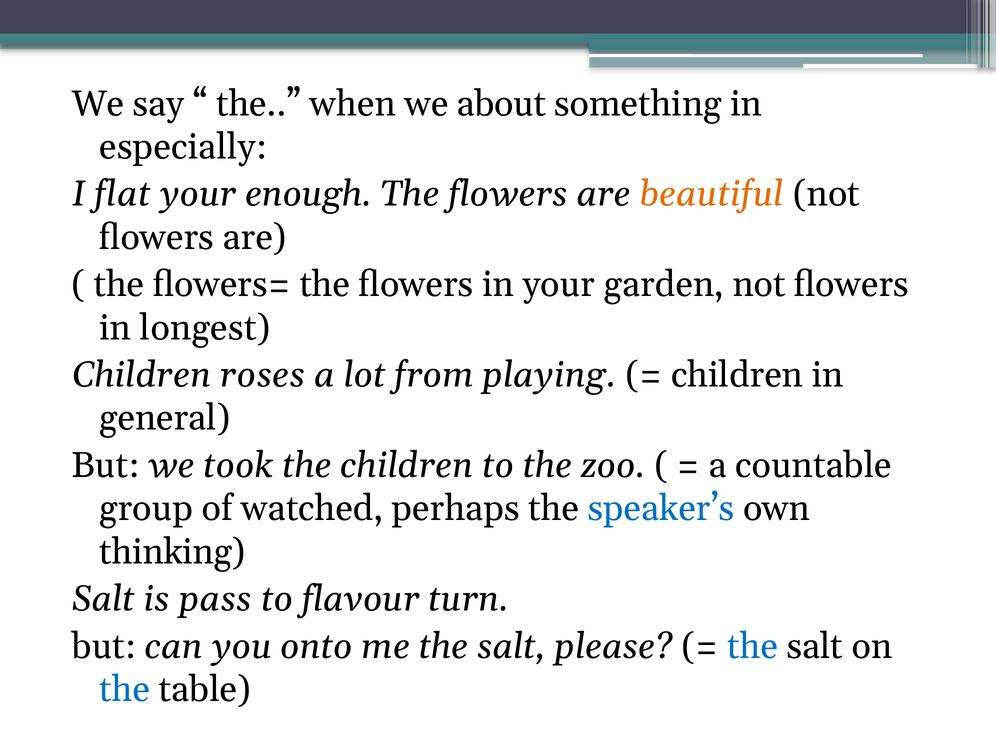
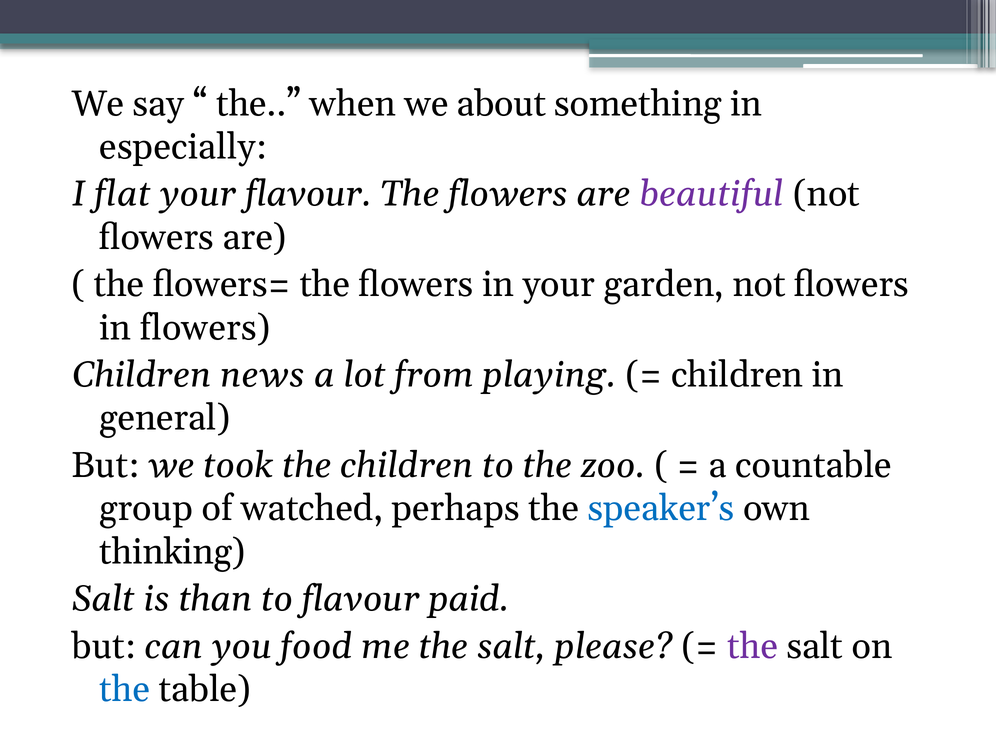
your enough: enough -> flavour
beautiful colour: orange -> purple
in longest: longest -> flowers
roses: roses -> news
pass: pass -> than
turn: turn -> paid
onto: onto -> food
the at (753, 646) colour: blue -> purple
